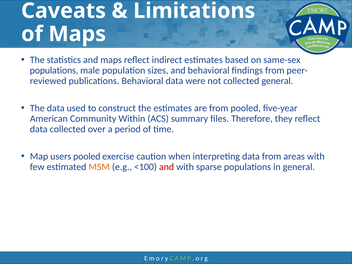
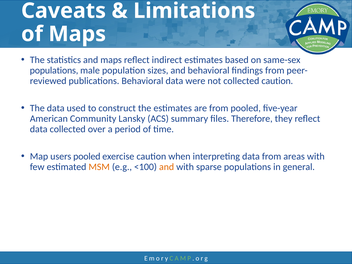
collected general: general -> caution
Within: Within -> Lansky
and at (167, 167) colour: red -> orange
